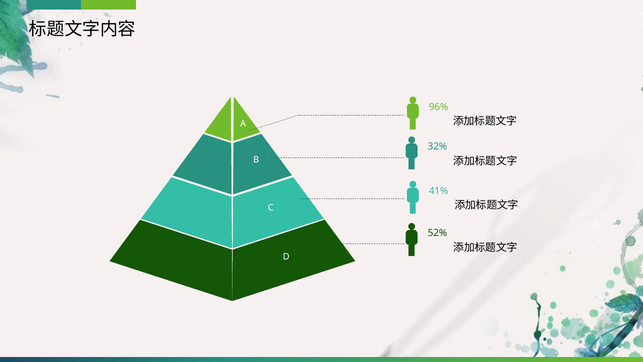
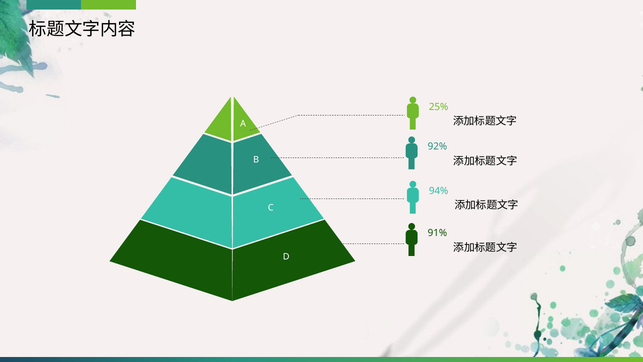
96%: 96% -> 25%
32%: 32% -> 92%
41%: 41% -> 94%
52%: 52% -> 91%
